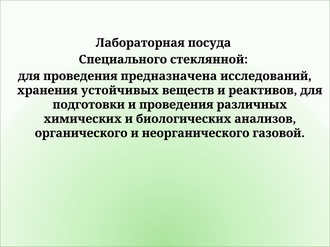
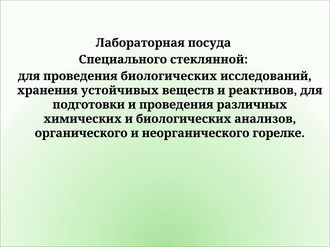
проведения предназначена: предназначена -> биологических
газовой: газовой -> горелке
